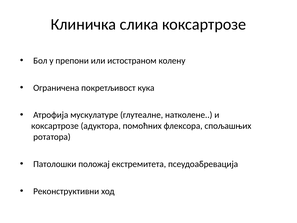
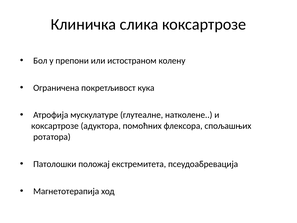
Реконструктивни: Реконструктивни -> Магнетотерапија
